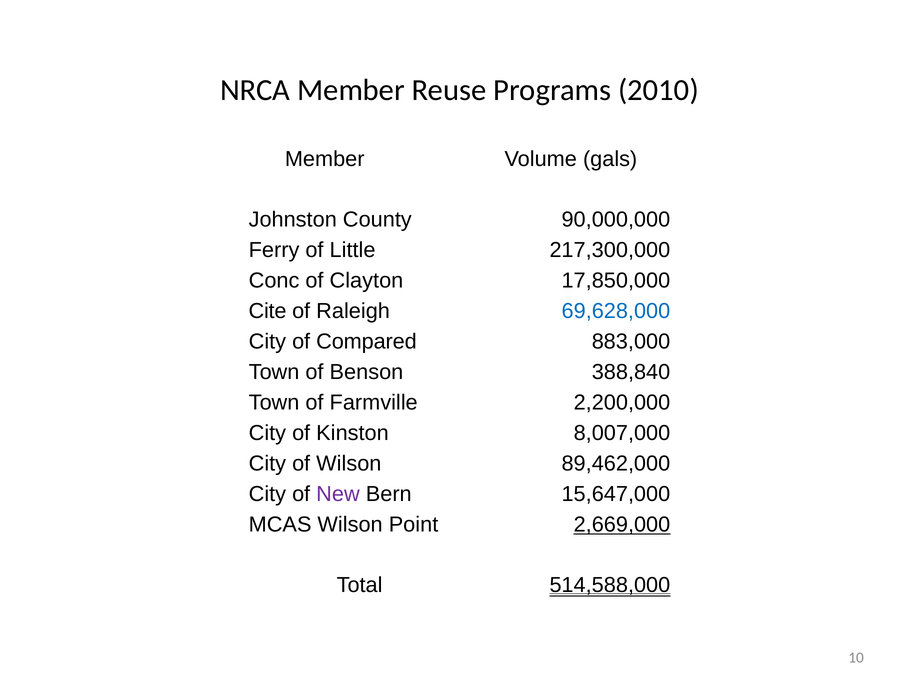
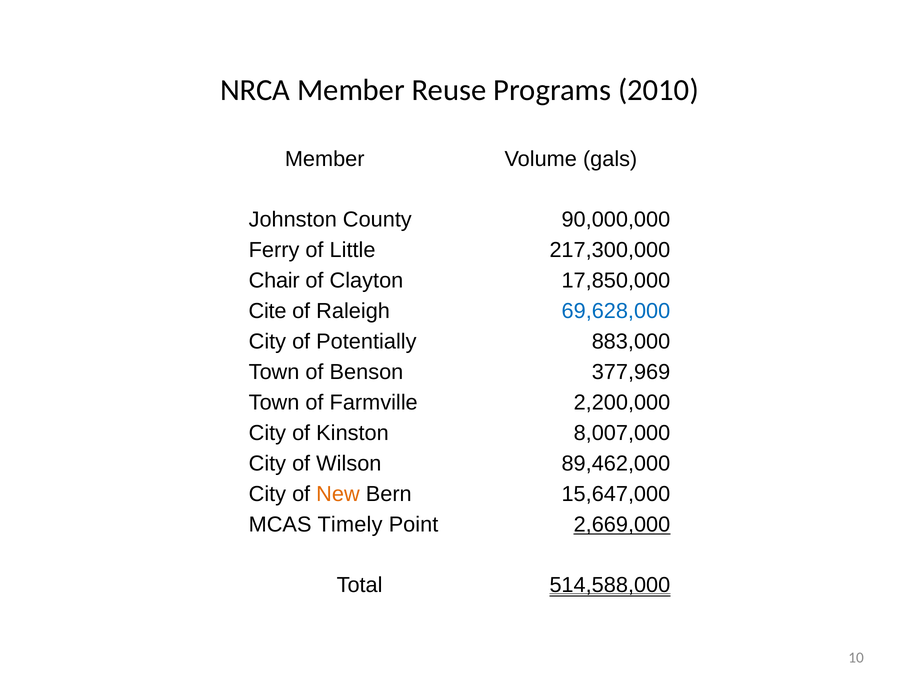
Conc: Conc -> Chair
Compared: Compared -> Potentially
388,840: 388,840 -> 377,969
New colour: purple -> orange
MCAS Wilson: Wilson -> Timely
